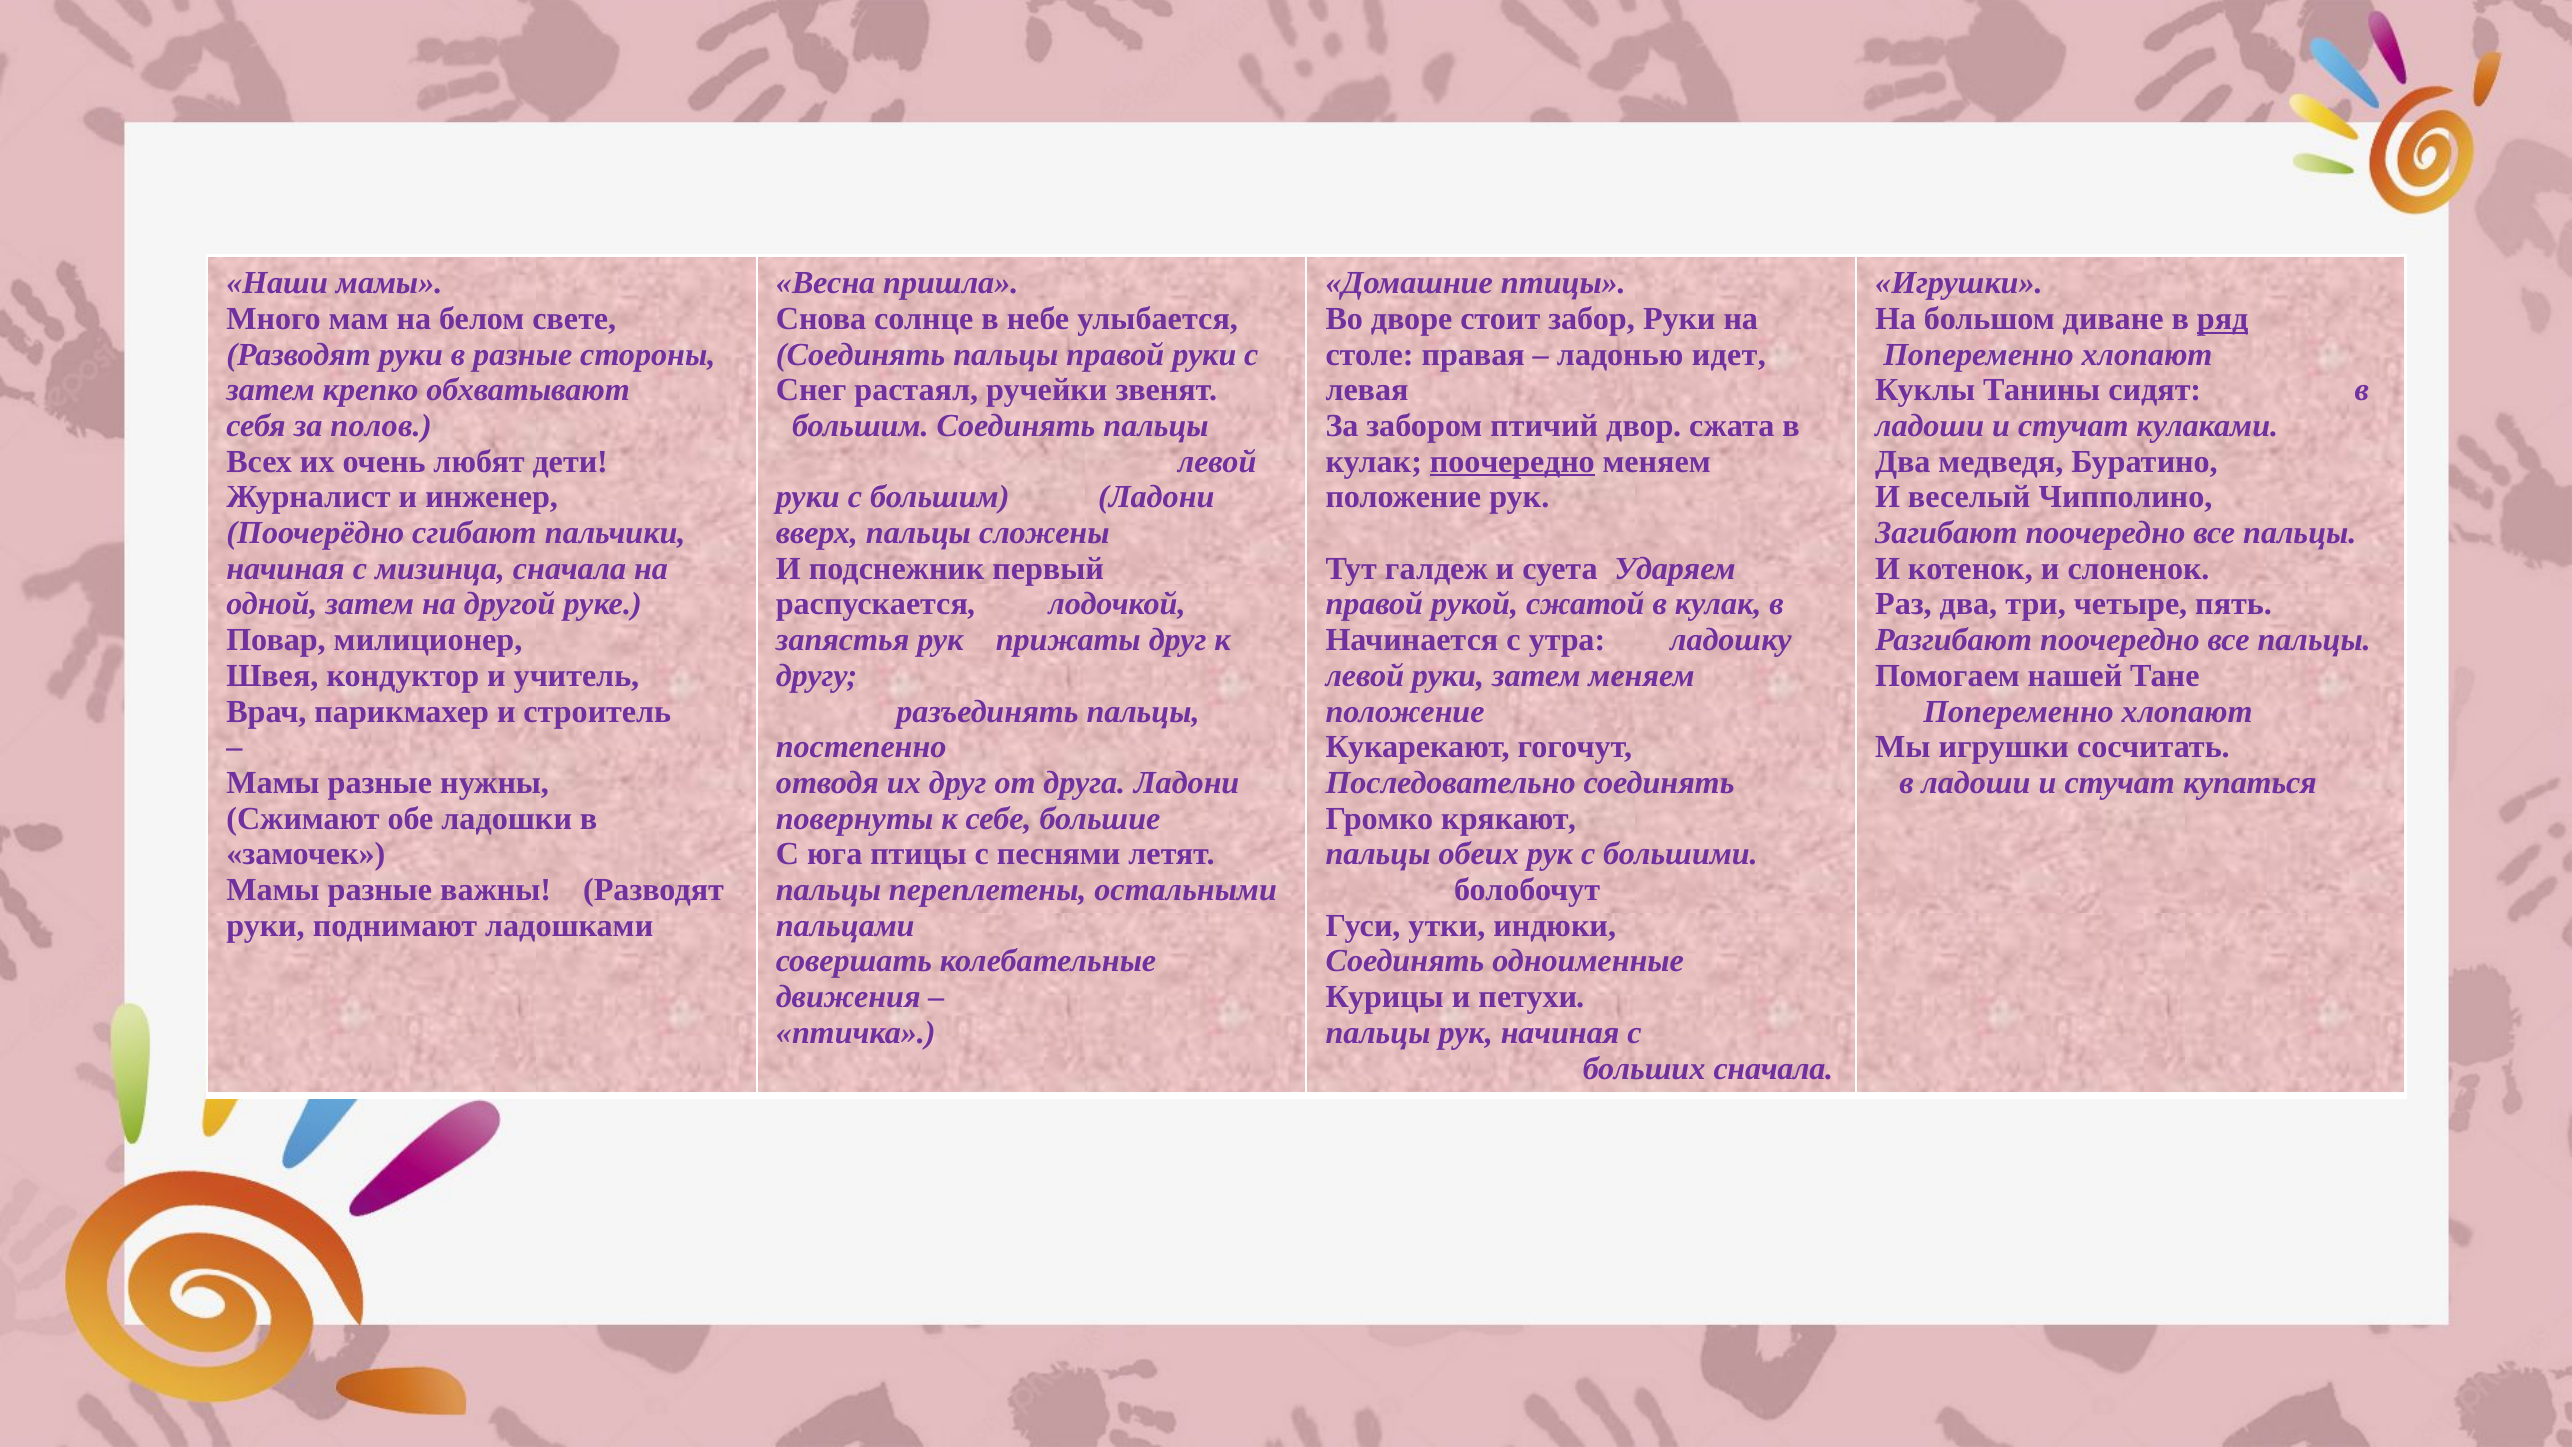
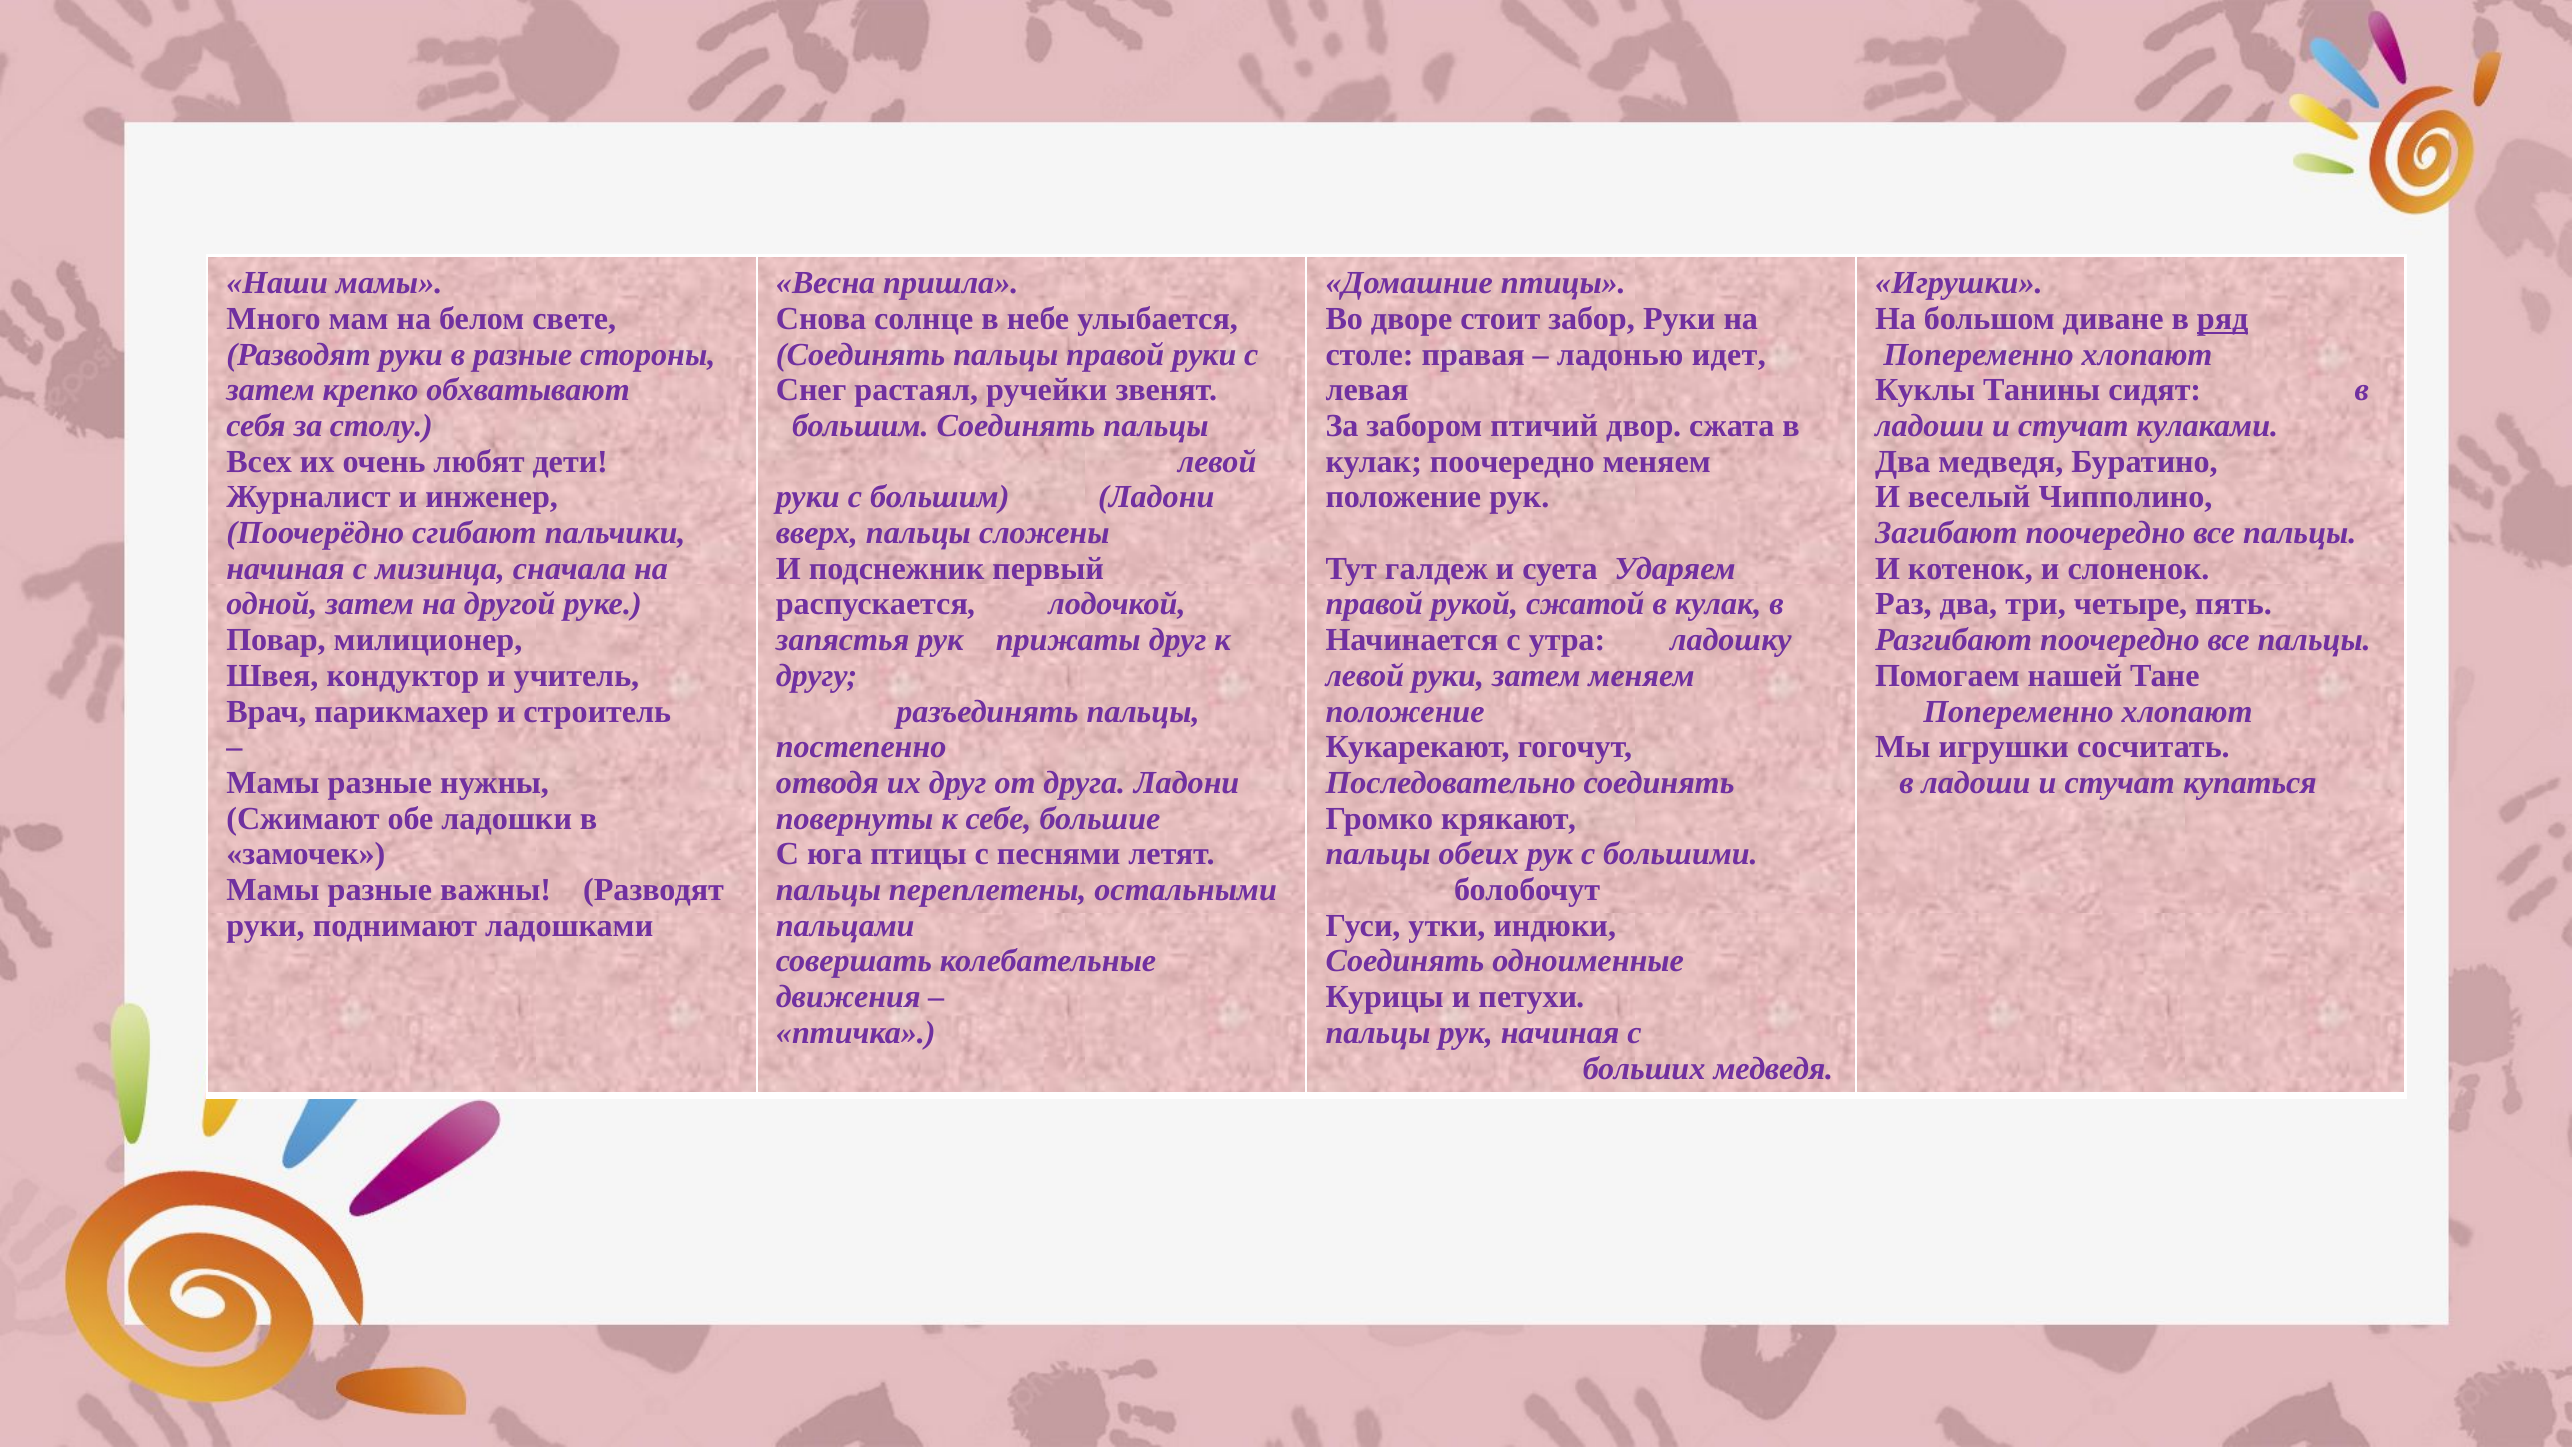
полов: полов -> столу
поочередно at (1512, 461) underline: present -> none
больших сначала: сначала -> медведя
